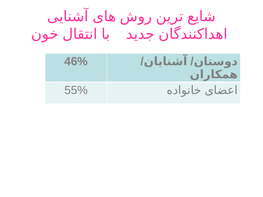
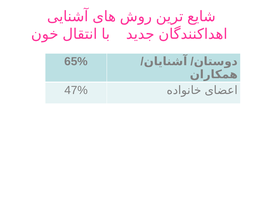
46%: 46% -> 65%
55%: 55% -> 47%
